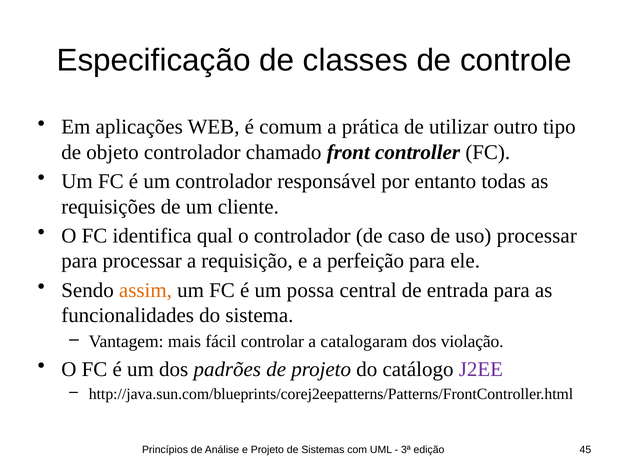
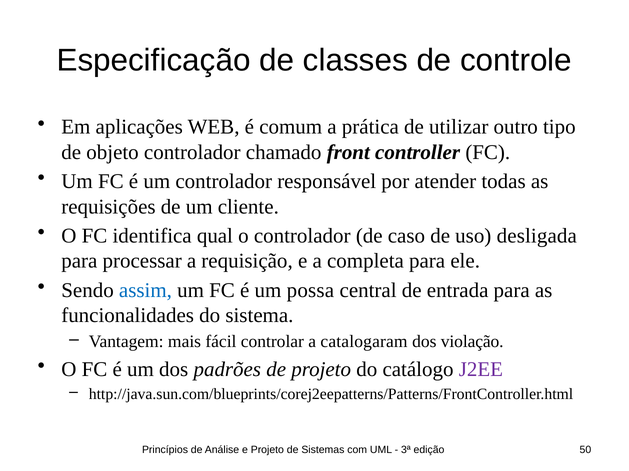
entanto: entanto -> atender
uso processar: processar -> desligada
perfeição: perfeição -> completa
assim colour: orange -> blue
45: 45 -> 50
